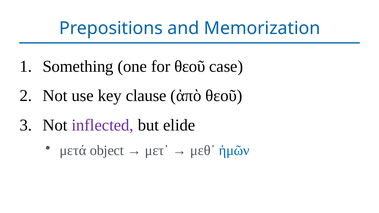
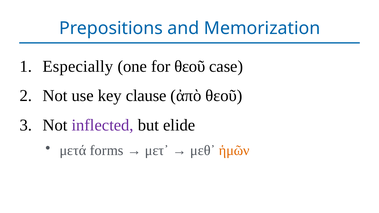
Something: Something -> Especially
object: object -> forms
ἡμῶν colour: blue -> orange
